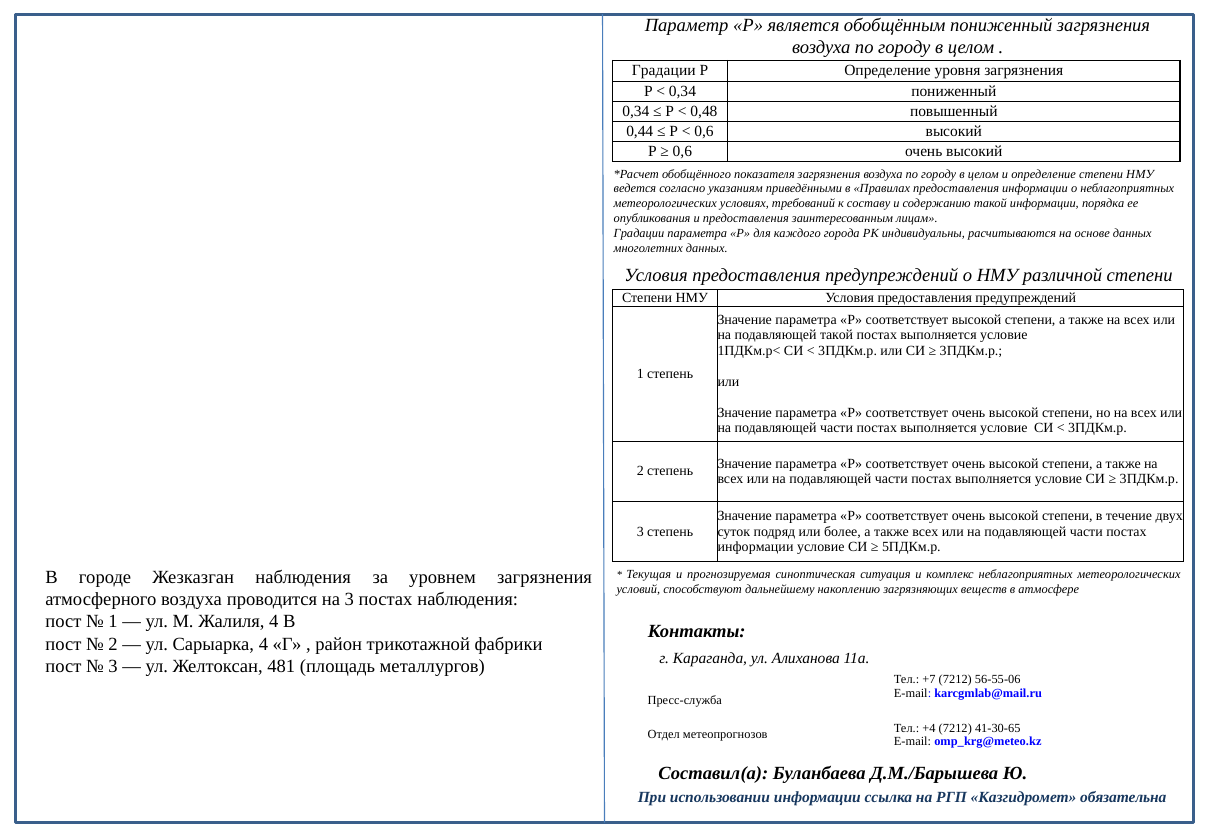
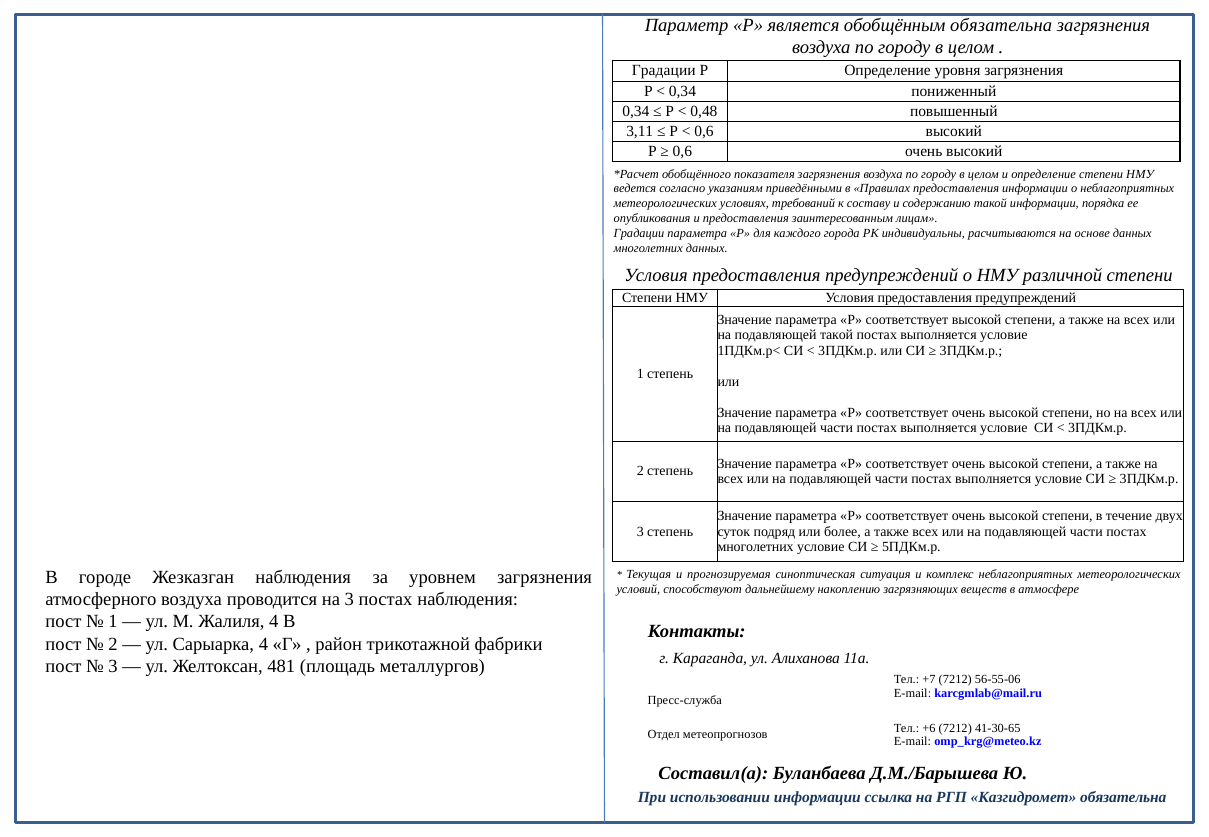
обобщённым пониженный: пониженный -> обязательна
0,44: 0,44 -> 3,11
информации at (756, 547): информации -> многолетних
+4: +4 -> +6
